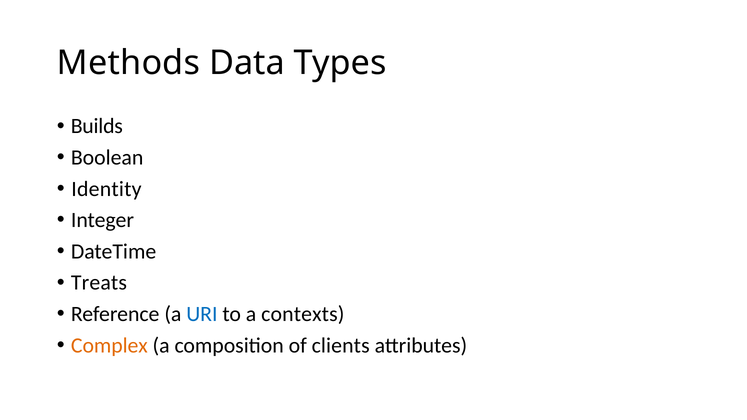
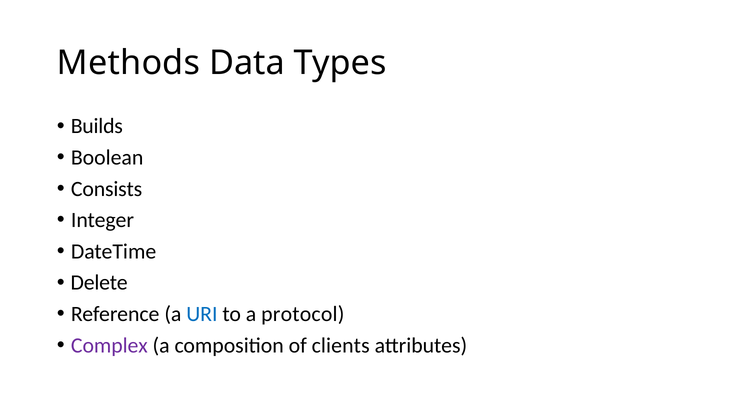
Identity: Identity -> Consists
Treats: Treats -> Delete
contexts: contexts -> protocol
Complex colour: orange -> purple
